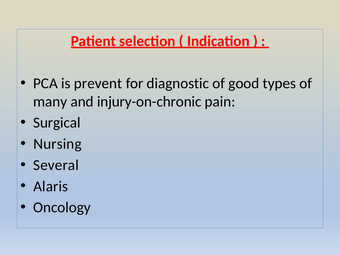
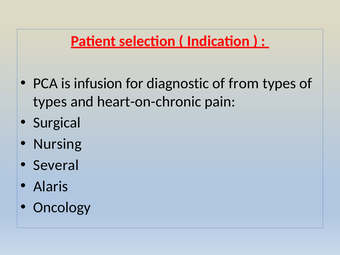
prevent: prevent -> infusion
good: good -> from
many at (50, 102): many -> types
injury-on-chronic: injury-on-chronic -> heart-on-chronic
